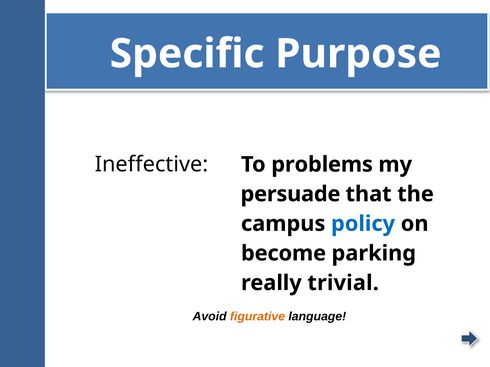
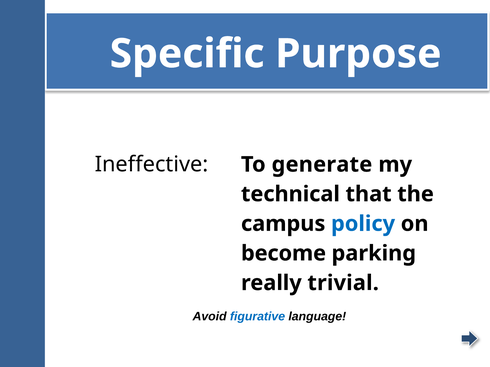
problems: problems -> generate
persuade: persuade -> technical
figurative colour: orange -> blue
